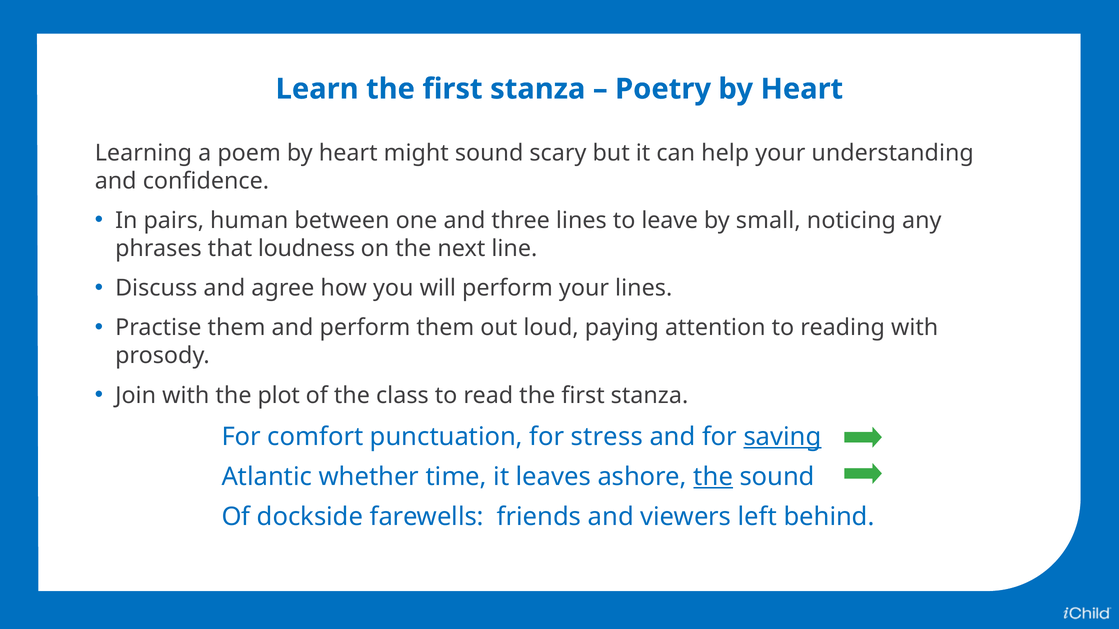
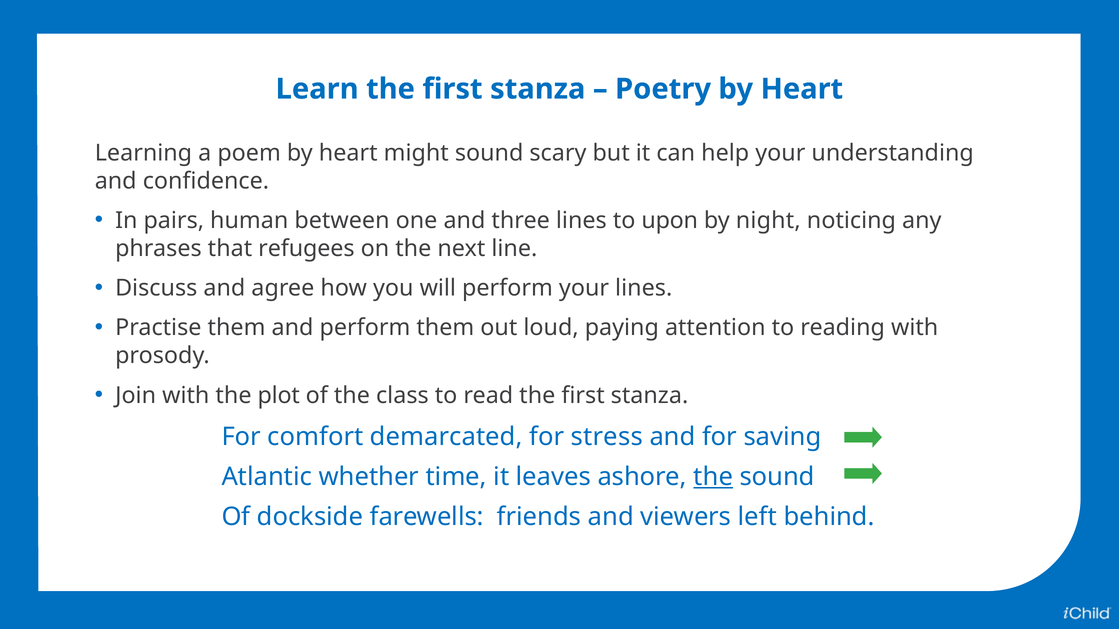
leave: leave -> upon
small: small -> night
loudness: loudness -> refugees
punctuation: punctuation -> demarcated
saving underline: present -> none
